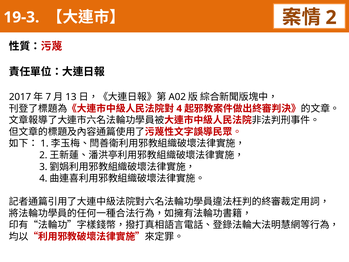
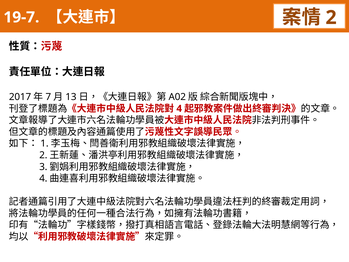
19-3: 19-3 -> 19-7
